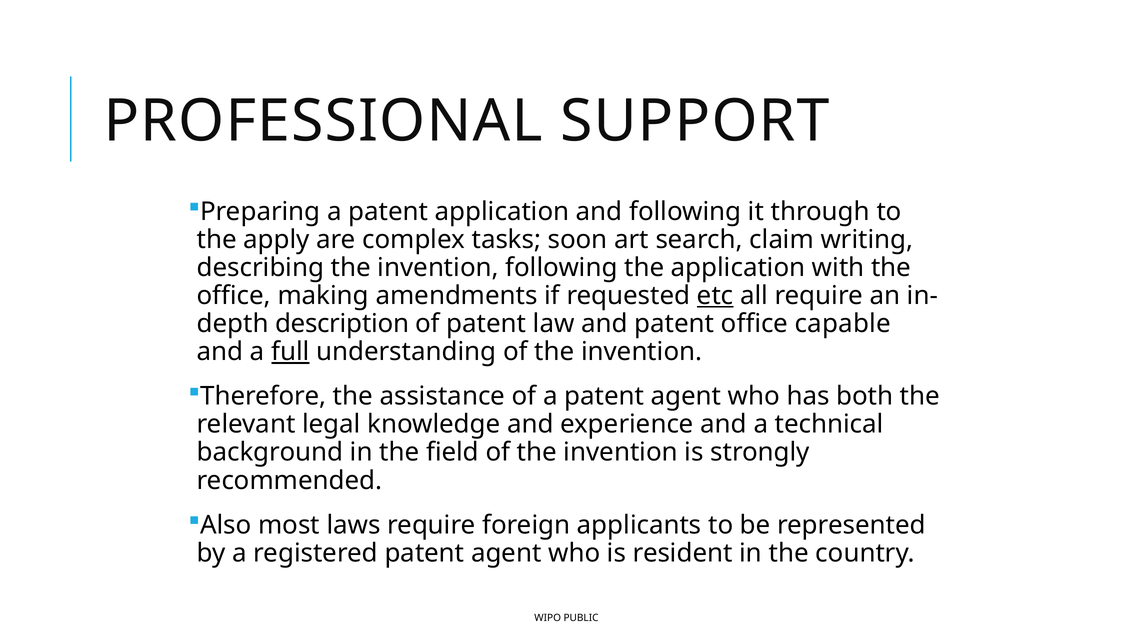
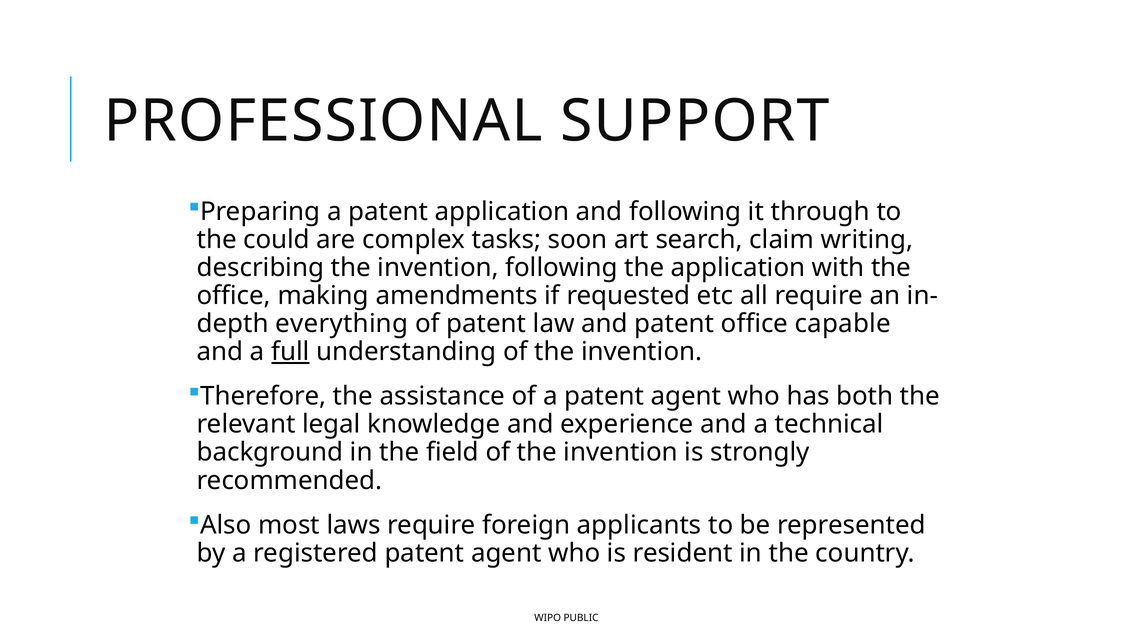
apply: apply -> could
etc underline: present -> none
description: description -> everything
